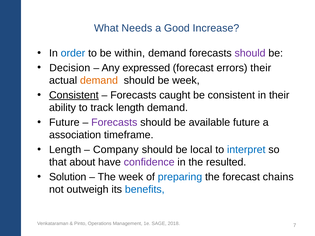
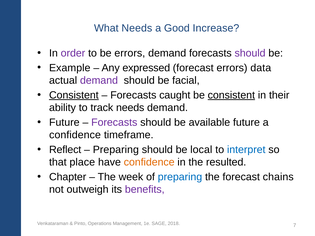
order colour: blue -> purple
be within: within -> errors
Decision: Decision -> Example
errors their: their -> data
demand at (99, 81) colour: orange -> purple
be week: week -> facial
consistent at (231, 95) underline: none -> present
track length: length -> needs
association at (75, 135): association -> confidence
Length at (65, 150): Length -> Reflect
Company at (116, 150): Company -> Preparing
about: about -> place
confidence at (149, 162) colour: purple -> orange
Solution: Solution -> Chapter
benefits colour: blue -> purple
